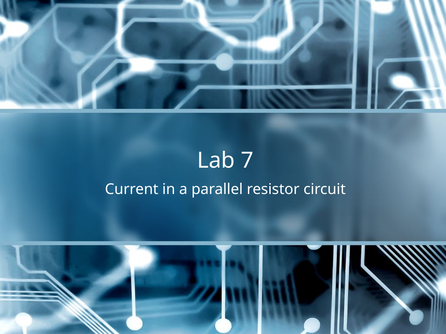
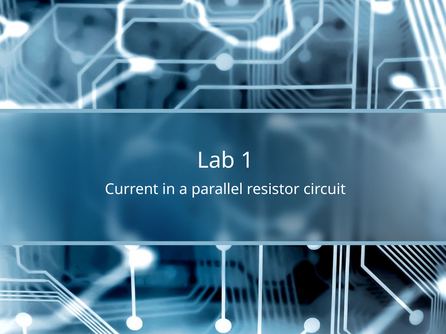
7: 7 -> 1
